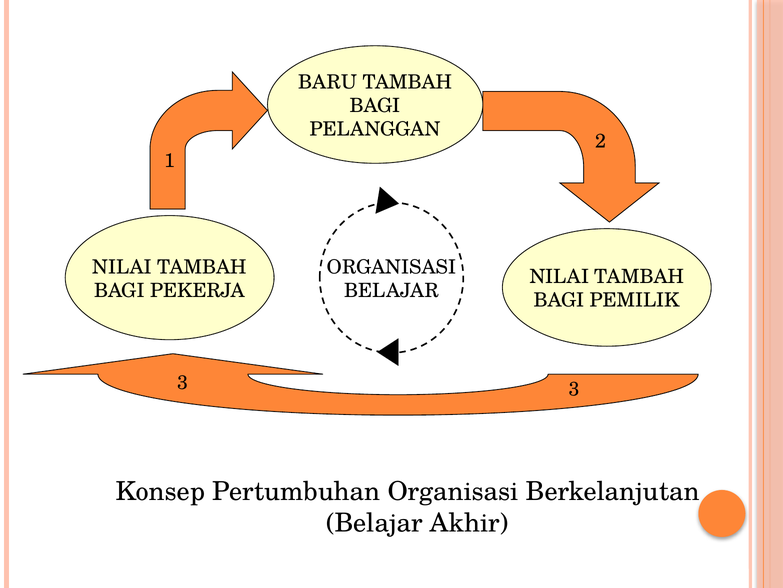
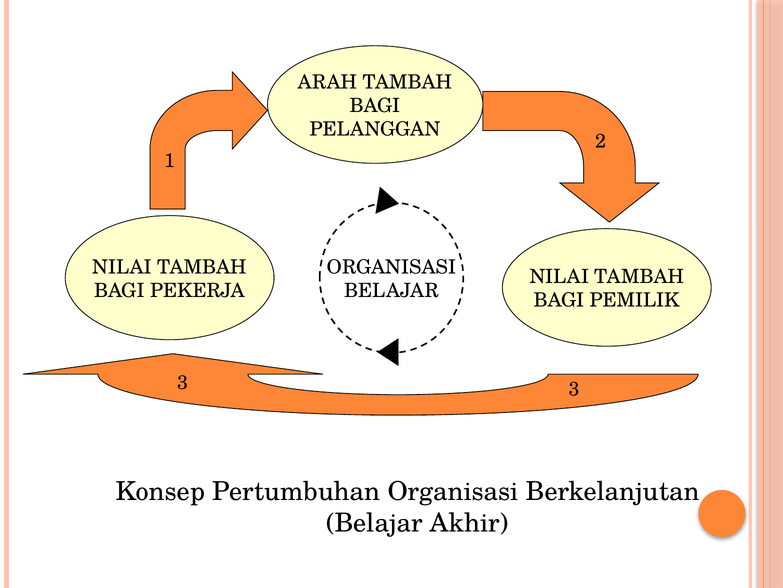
BARU: BARU -> ARAH
